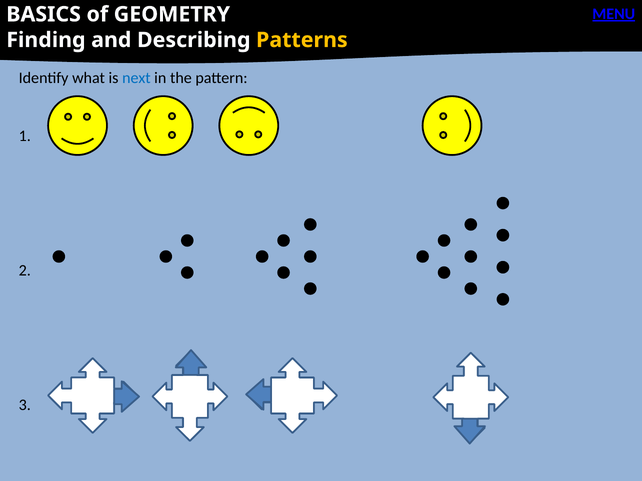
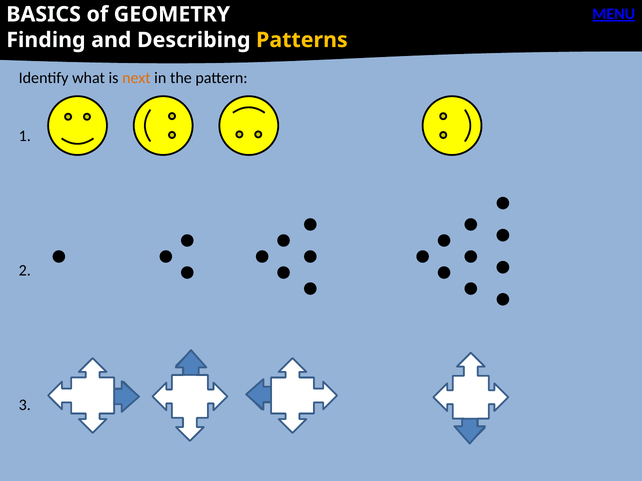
next colour: blue -> orange
